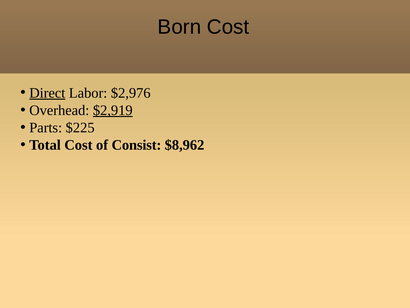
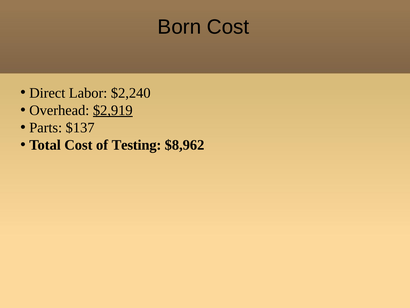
Direct underline: present -> none
$2,976: $2,976 -> $2,240
$225: $225 -> $137
Consist: Consist -> Testing
